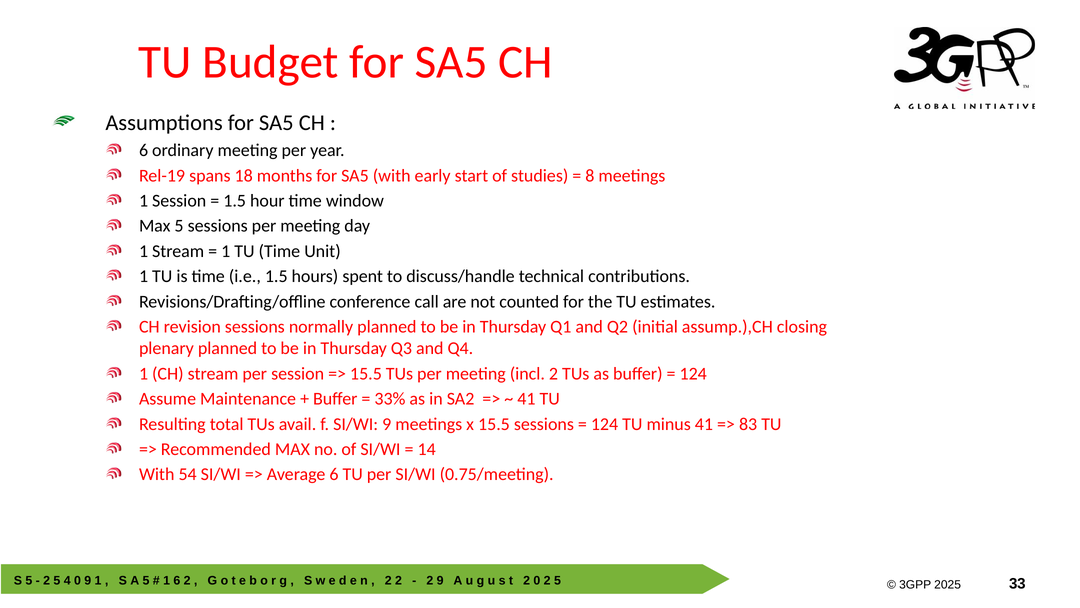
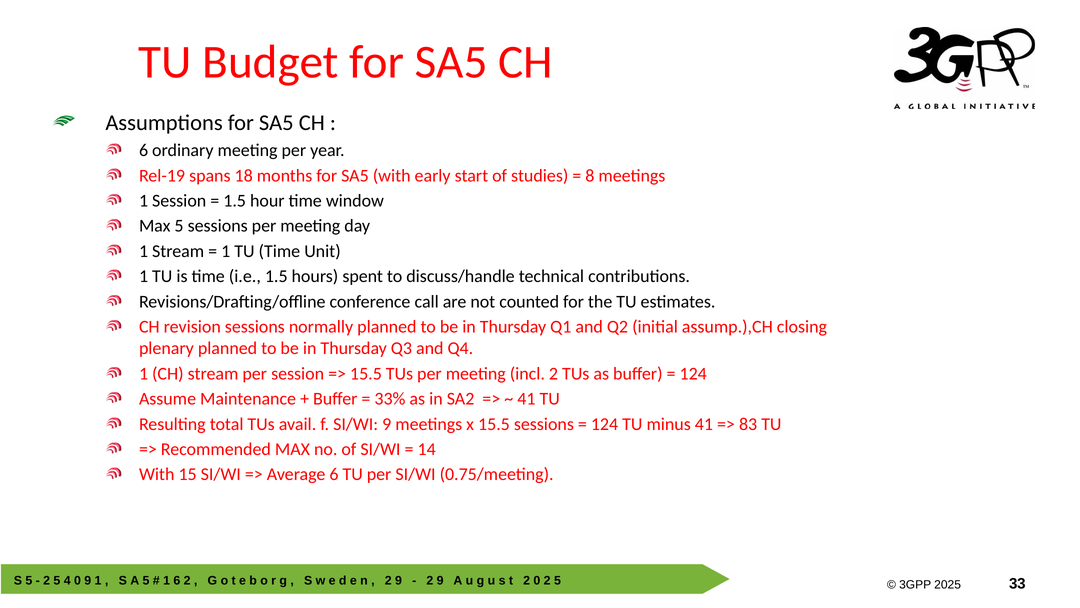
54: 54 -> 15
2 at (398, 580): 2 -> 9
